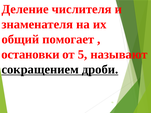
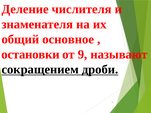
помогает: помогает -> основное
5: 5 -> 9
